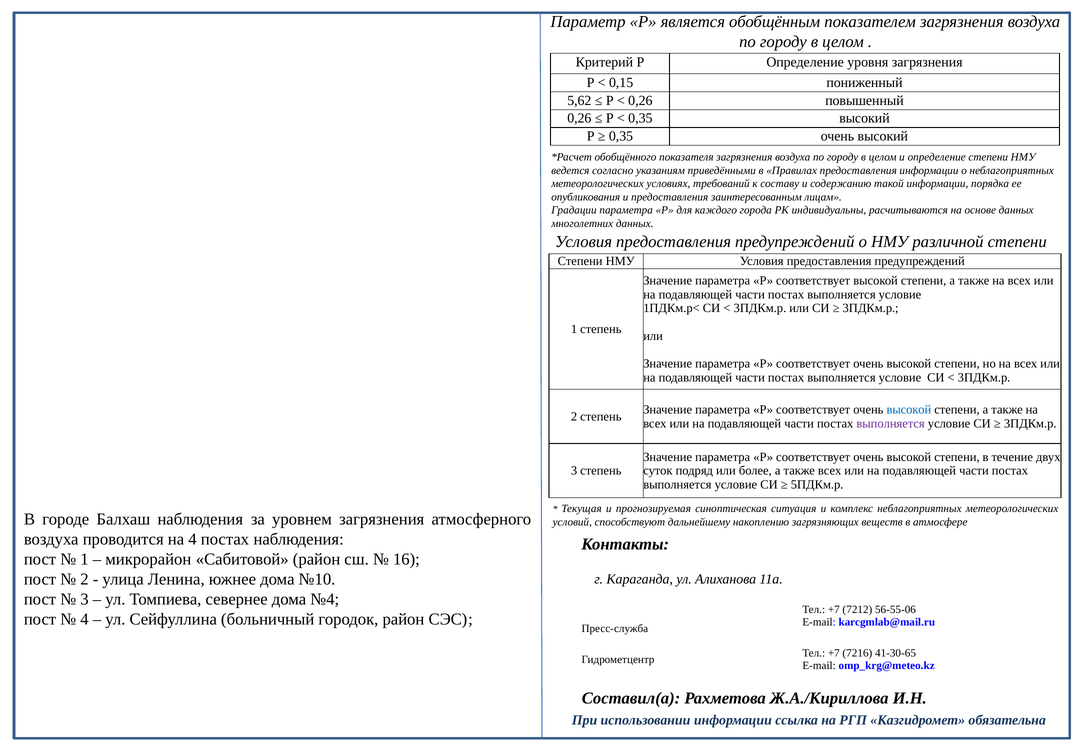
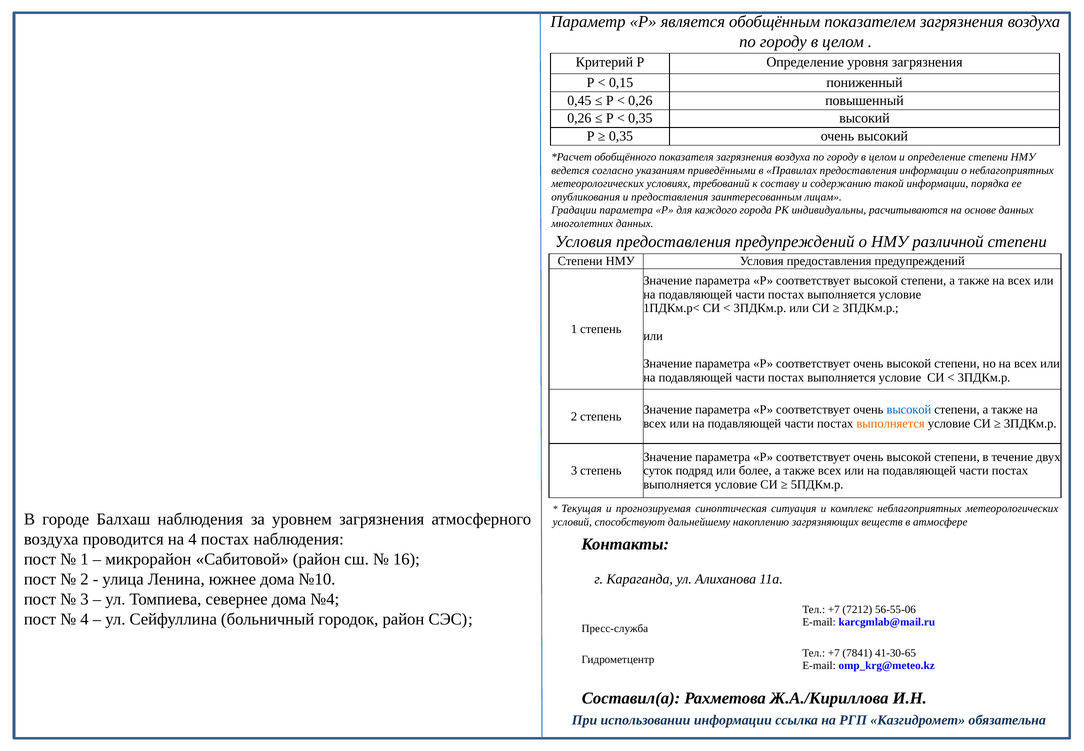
5,62: 5,62 -> 0,45
выполняется at (891, 423) colour: purple -> orange
7216: 7216 -> 7841
